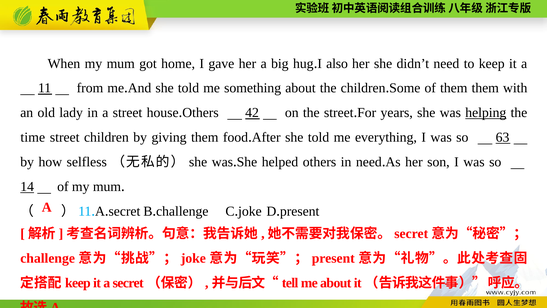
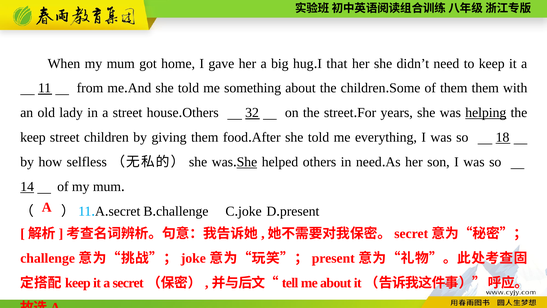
also: also -> that
42: 42 -> 32
time at (33, 137): time -> keep
63: 63 -> 18
She at (247, 162) underline: none -> present
